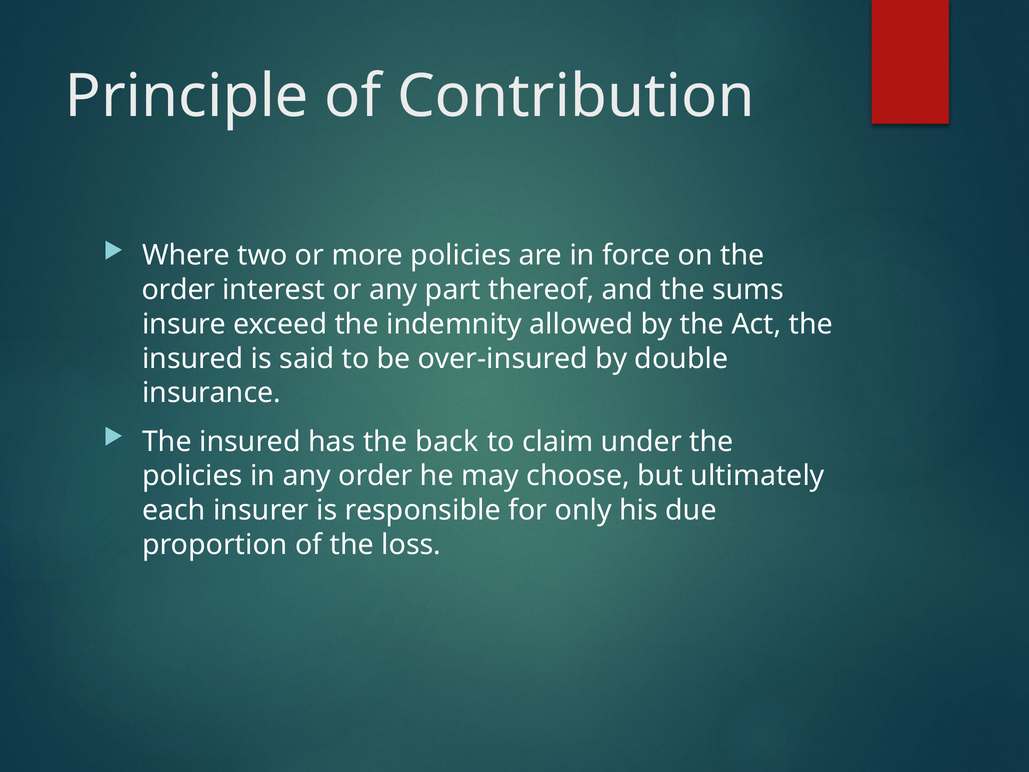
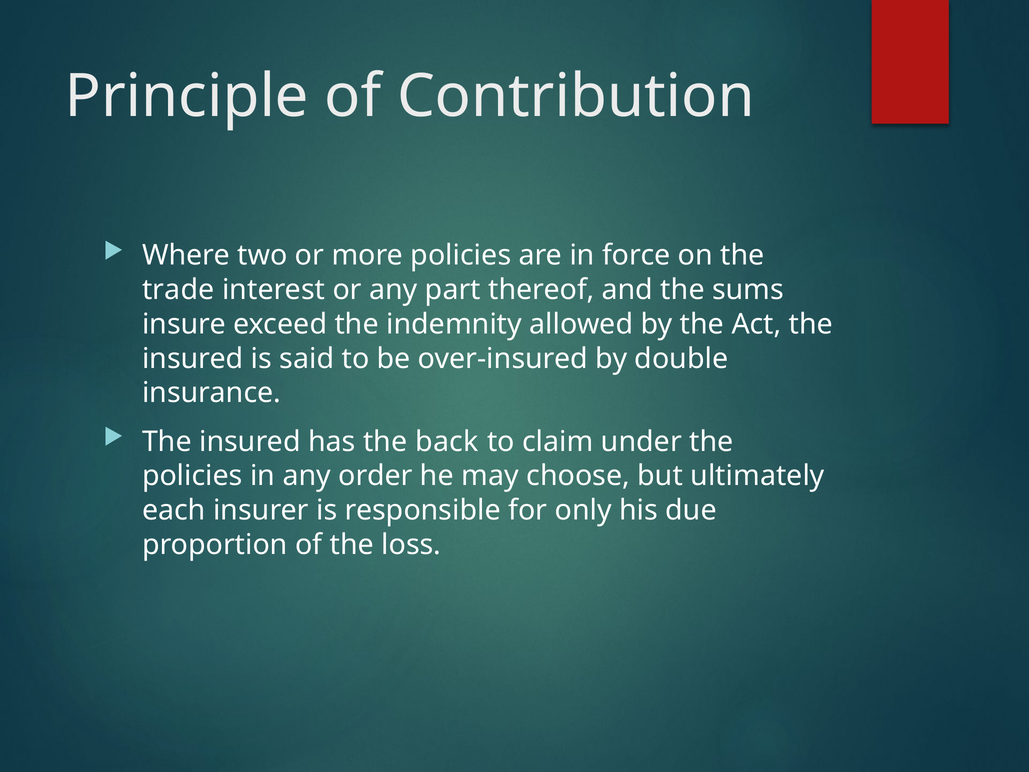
order at (178, 290): order -> trade
